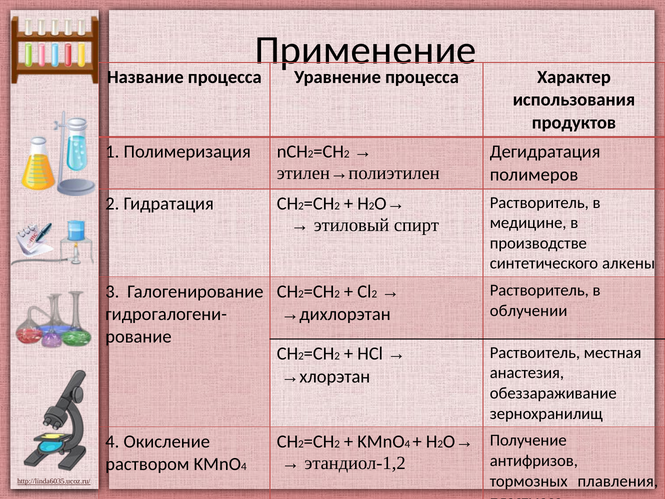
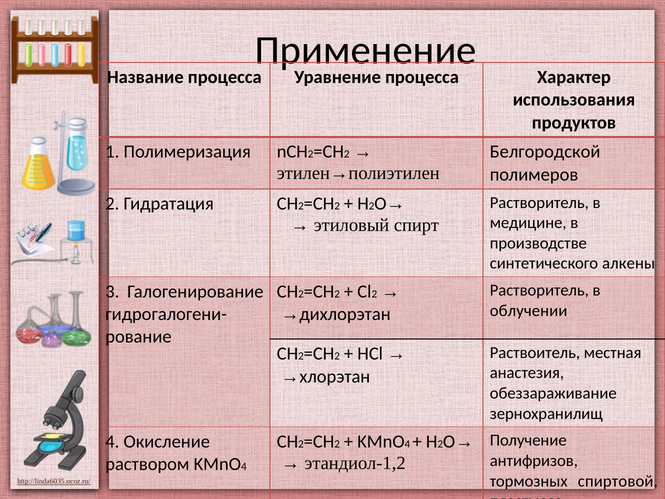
Дегидратация: Дегидратация -> Белгородской
плавления: плавления -> спиртовой
